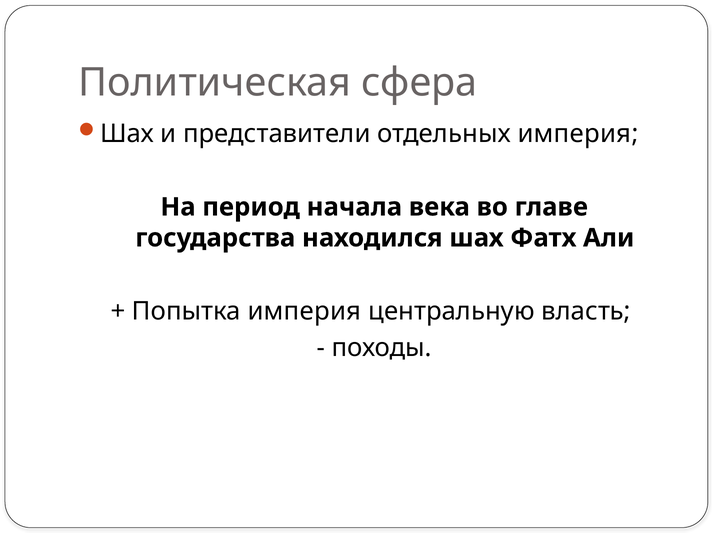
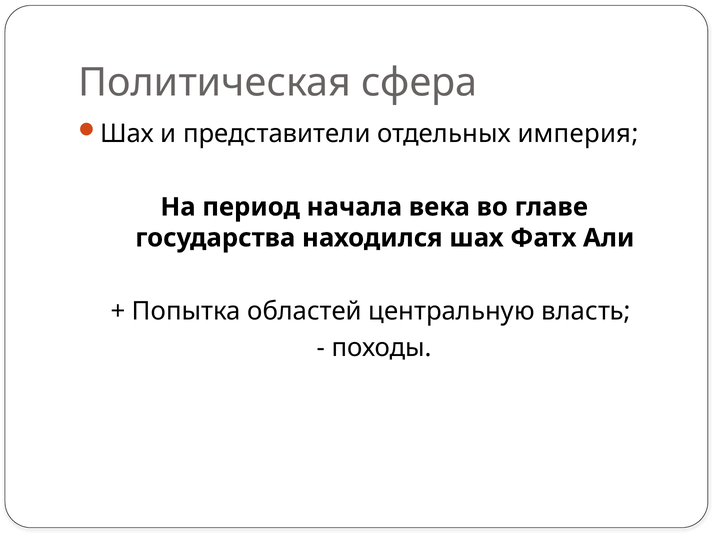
Попытка империя: империя -> областей
